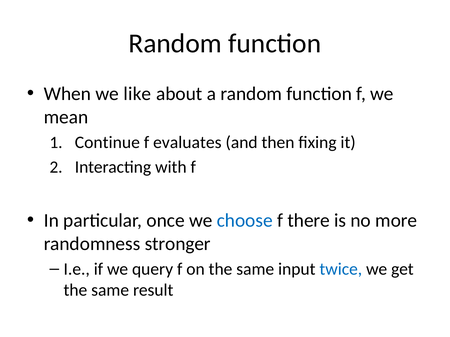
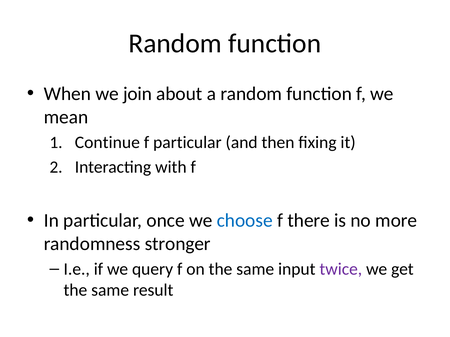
like: like -> join
f evaluates: evaluates -> particular
twice colour: blue -> purple
